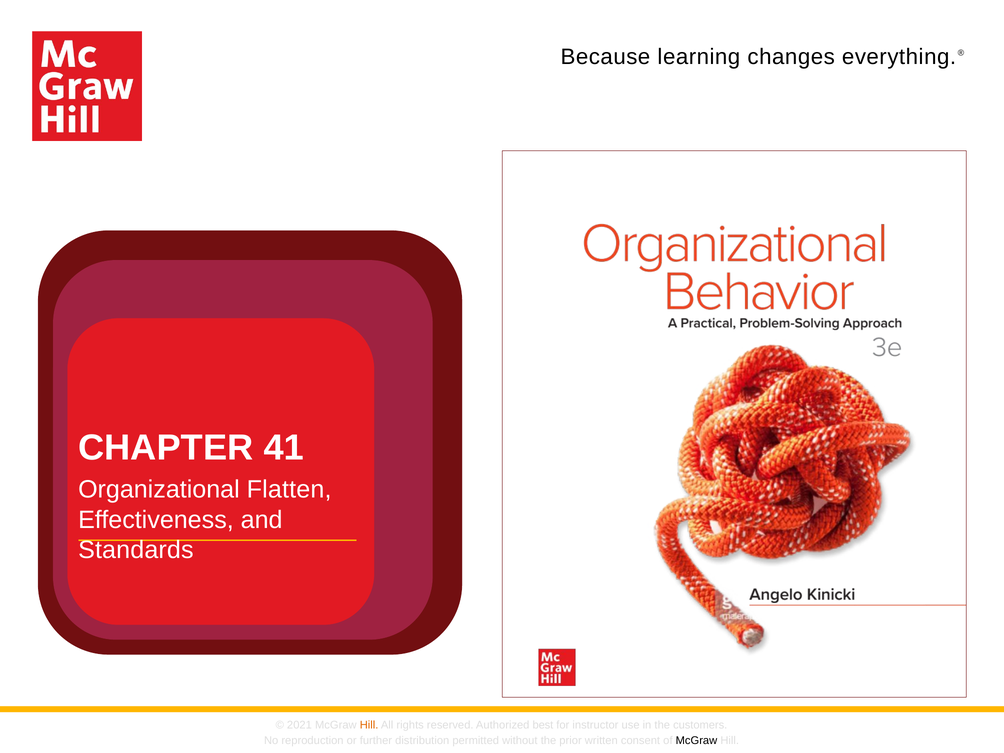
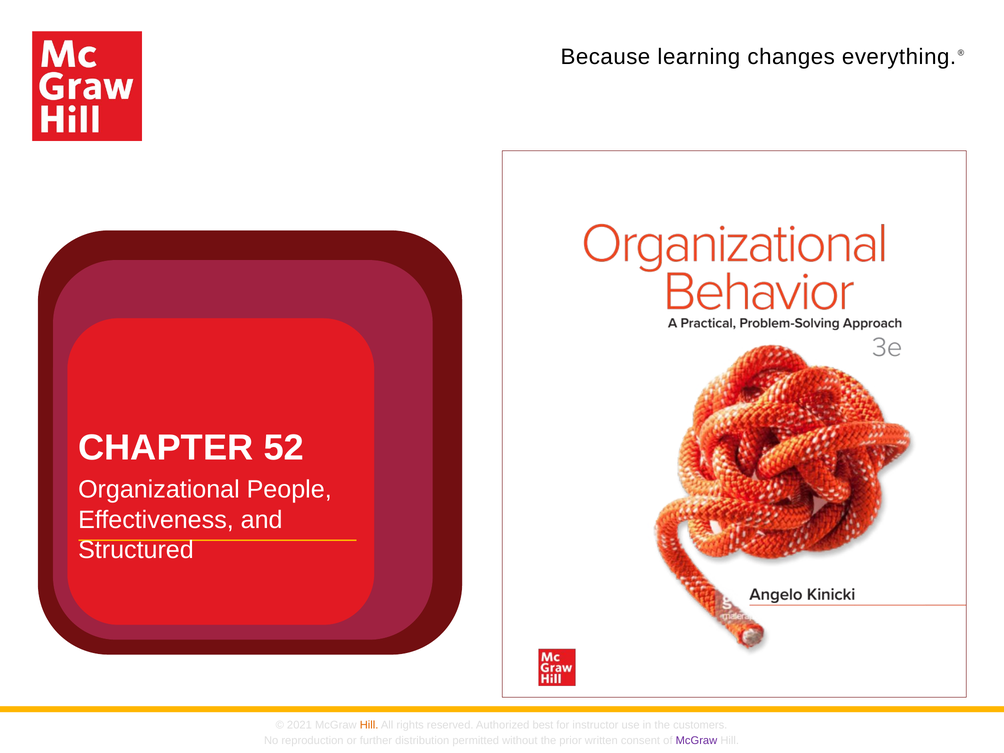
41: 41 -> 52
Flatten: Flatten -> People
Standards: Standards -> Structured
McGraw at (696, 740) colour: black -> purple
